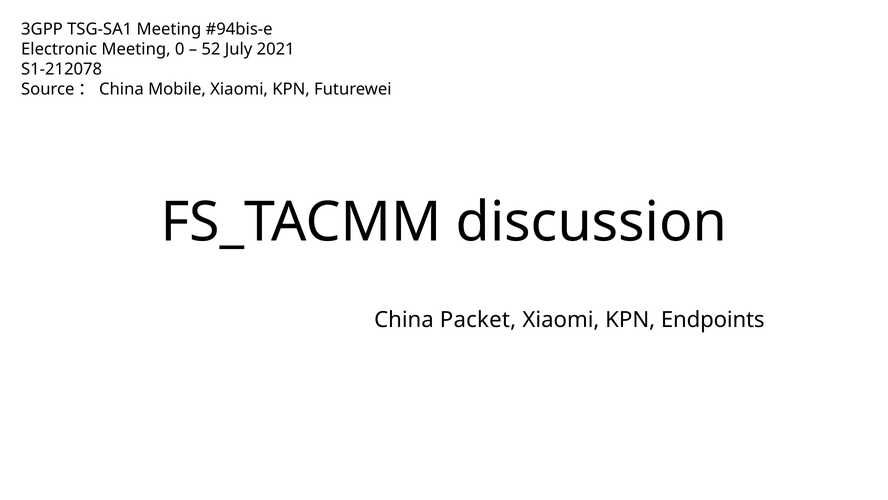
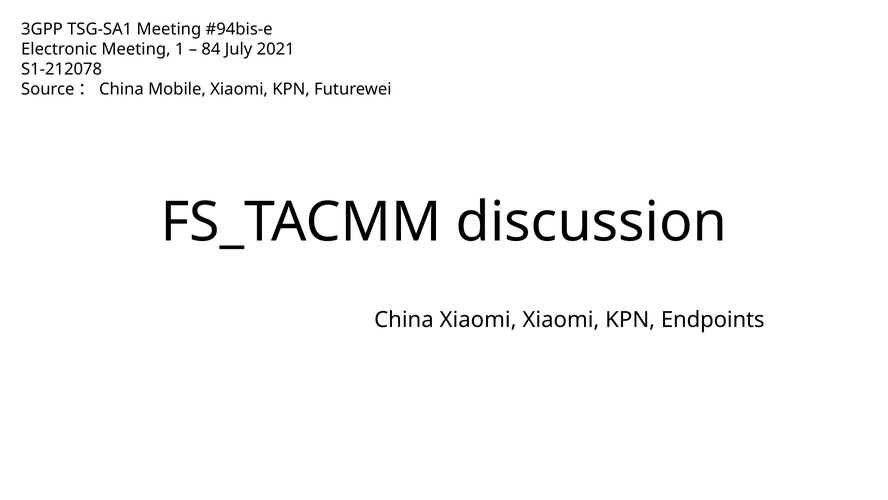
0: 0 -> 1
52: 52 -> 84
China Packet: Packet -> Xiaomi
